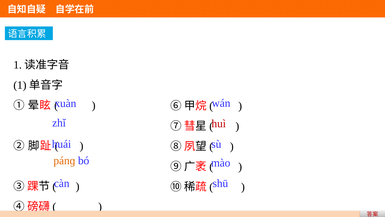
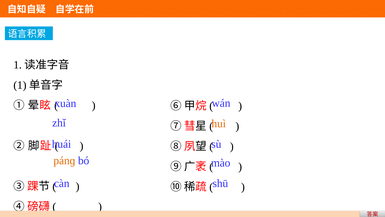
huì colour: red -> orange
